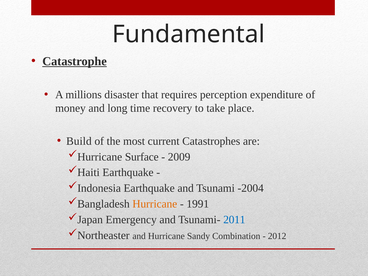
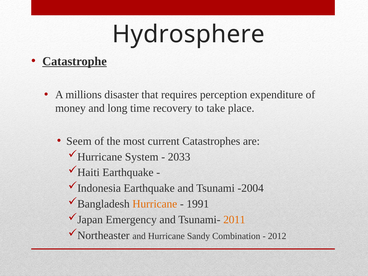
Fundamental: Fundamental -> Hydrosphere
Build: Build -> Seem
Surface: Surface -> System
2009: 2009 -> 2033
2011 colour: blue -> orange
